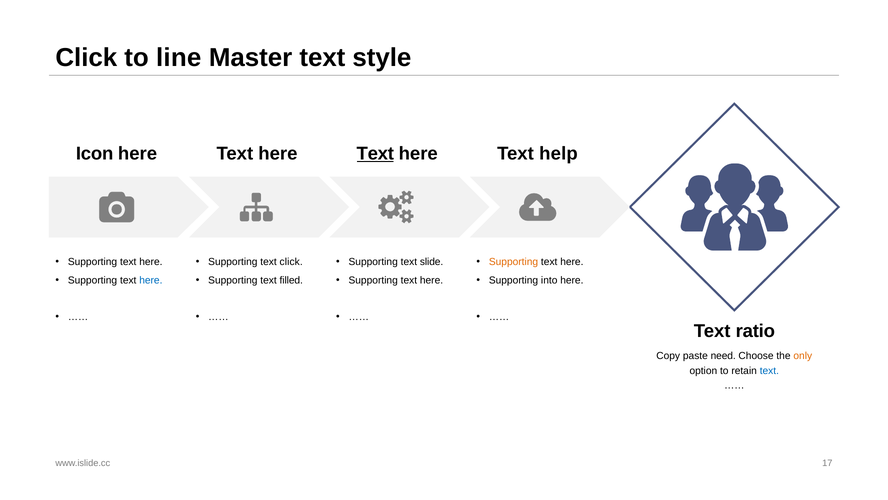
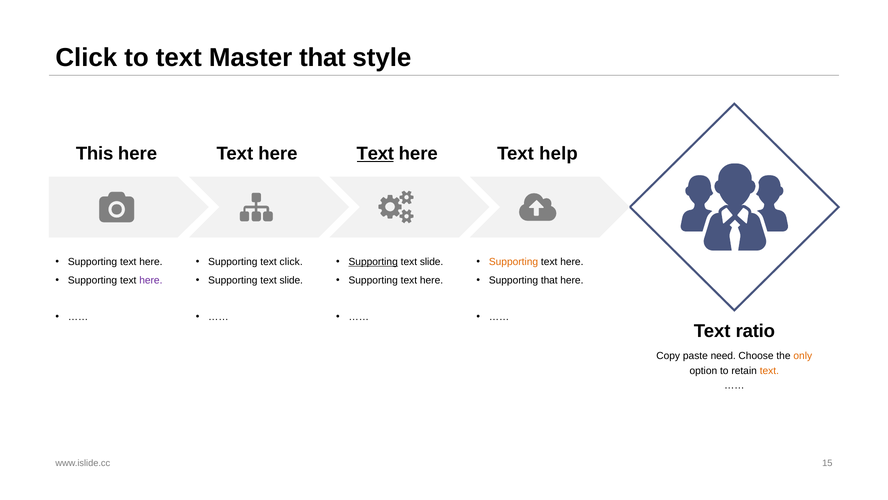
to line: line -> text
Master text: text -> that
Icon: Icon -> This
Supporting at (373, 262) underline: none -> present
here at (151, 280) colour: blue -> purple
filled at (291, 280): filled -> slide
Supporting into: into -> that
text at (769, 370) colour: blue -> orange
17: 17 -> 15
